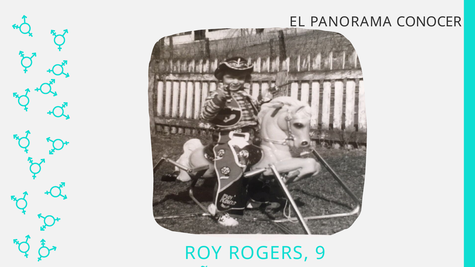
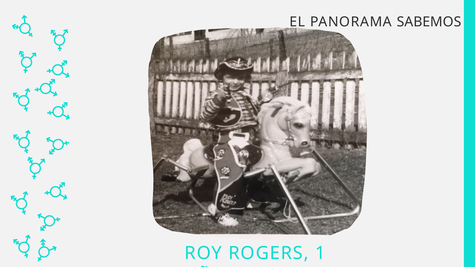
CONOCER: CONOCER -> SABEMOS
9: 9 -> 1
